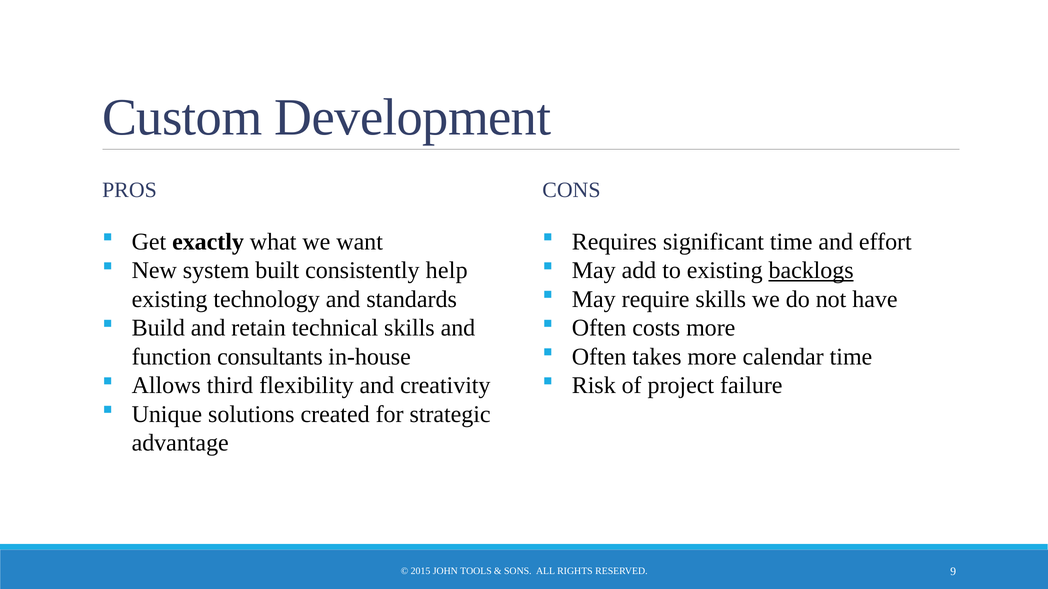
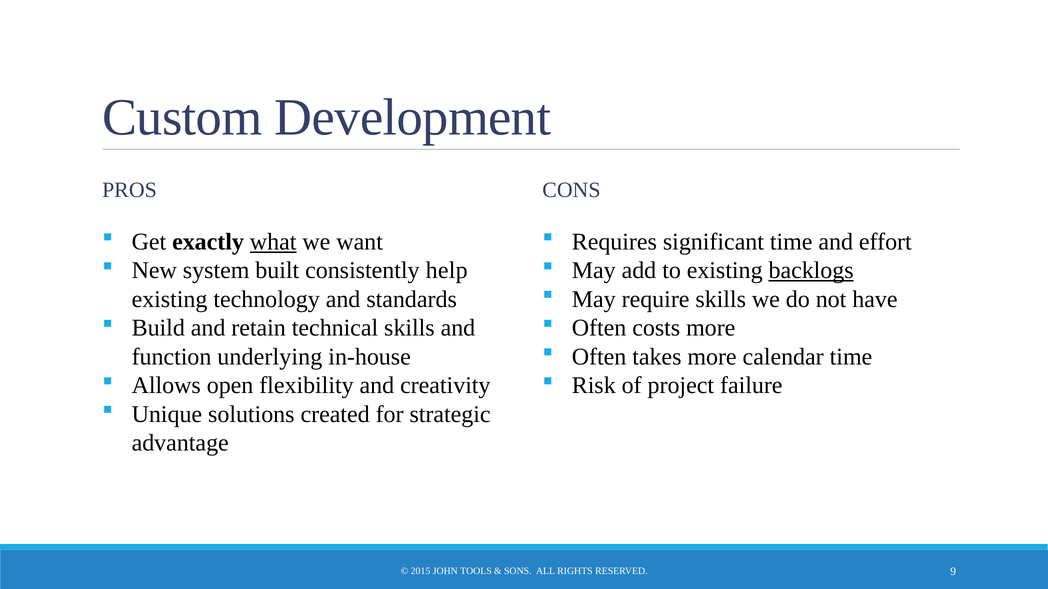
what underline: none -> present
consultants: consultants -> underlying
third: third -> open
